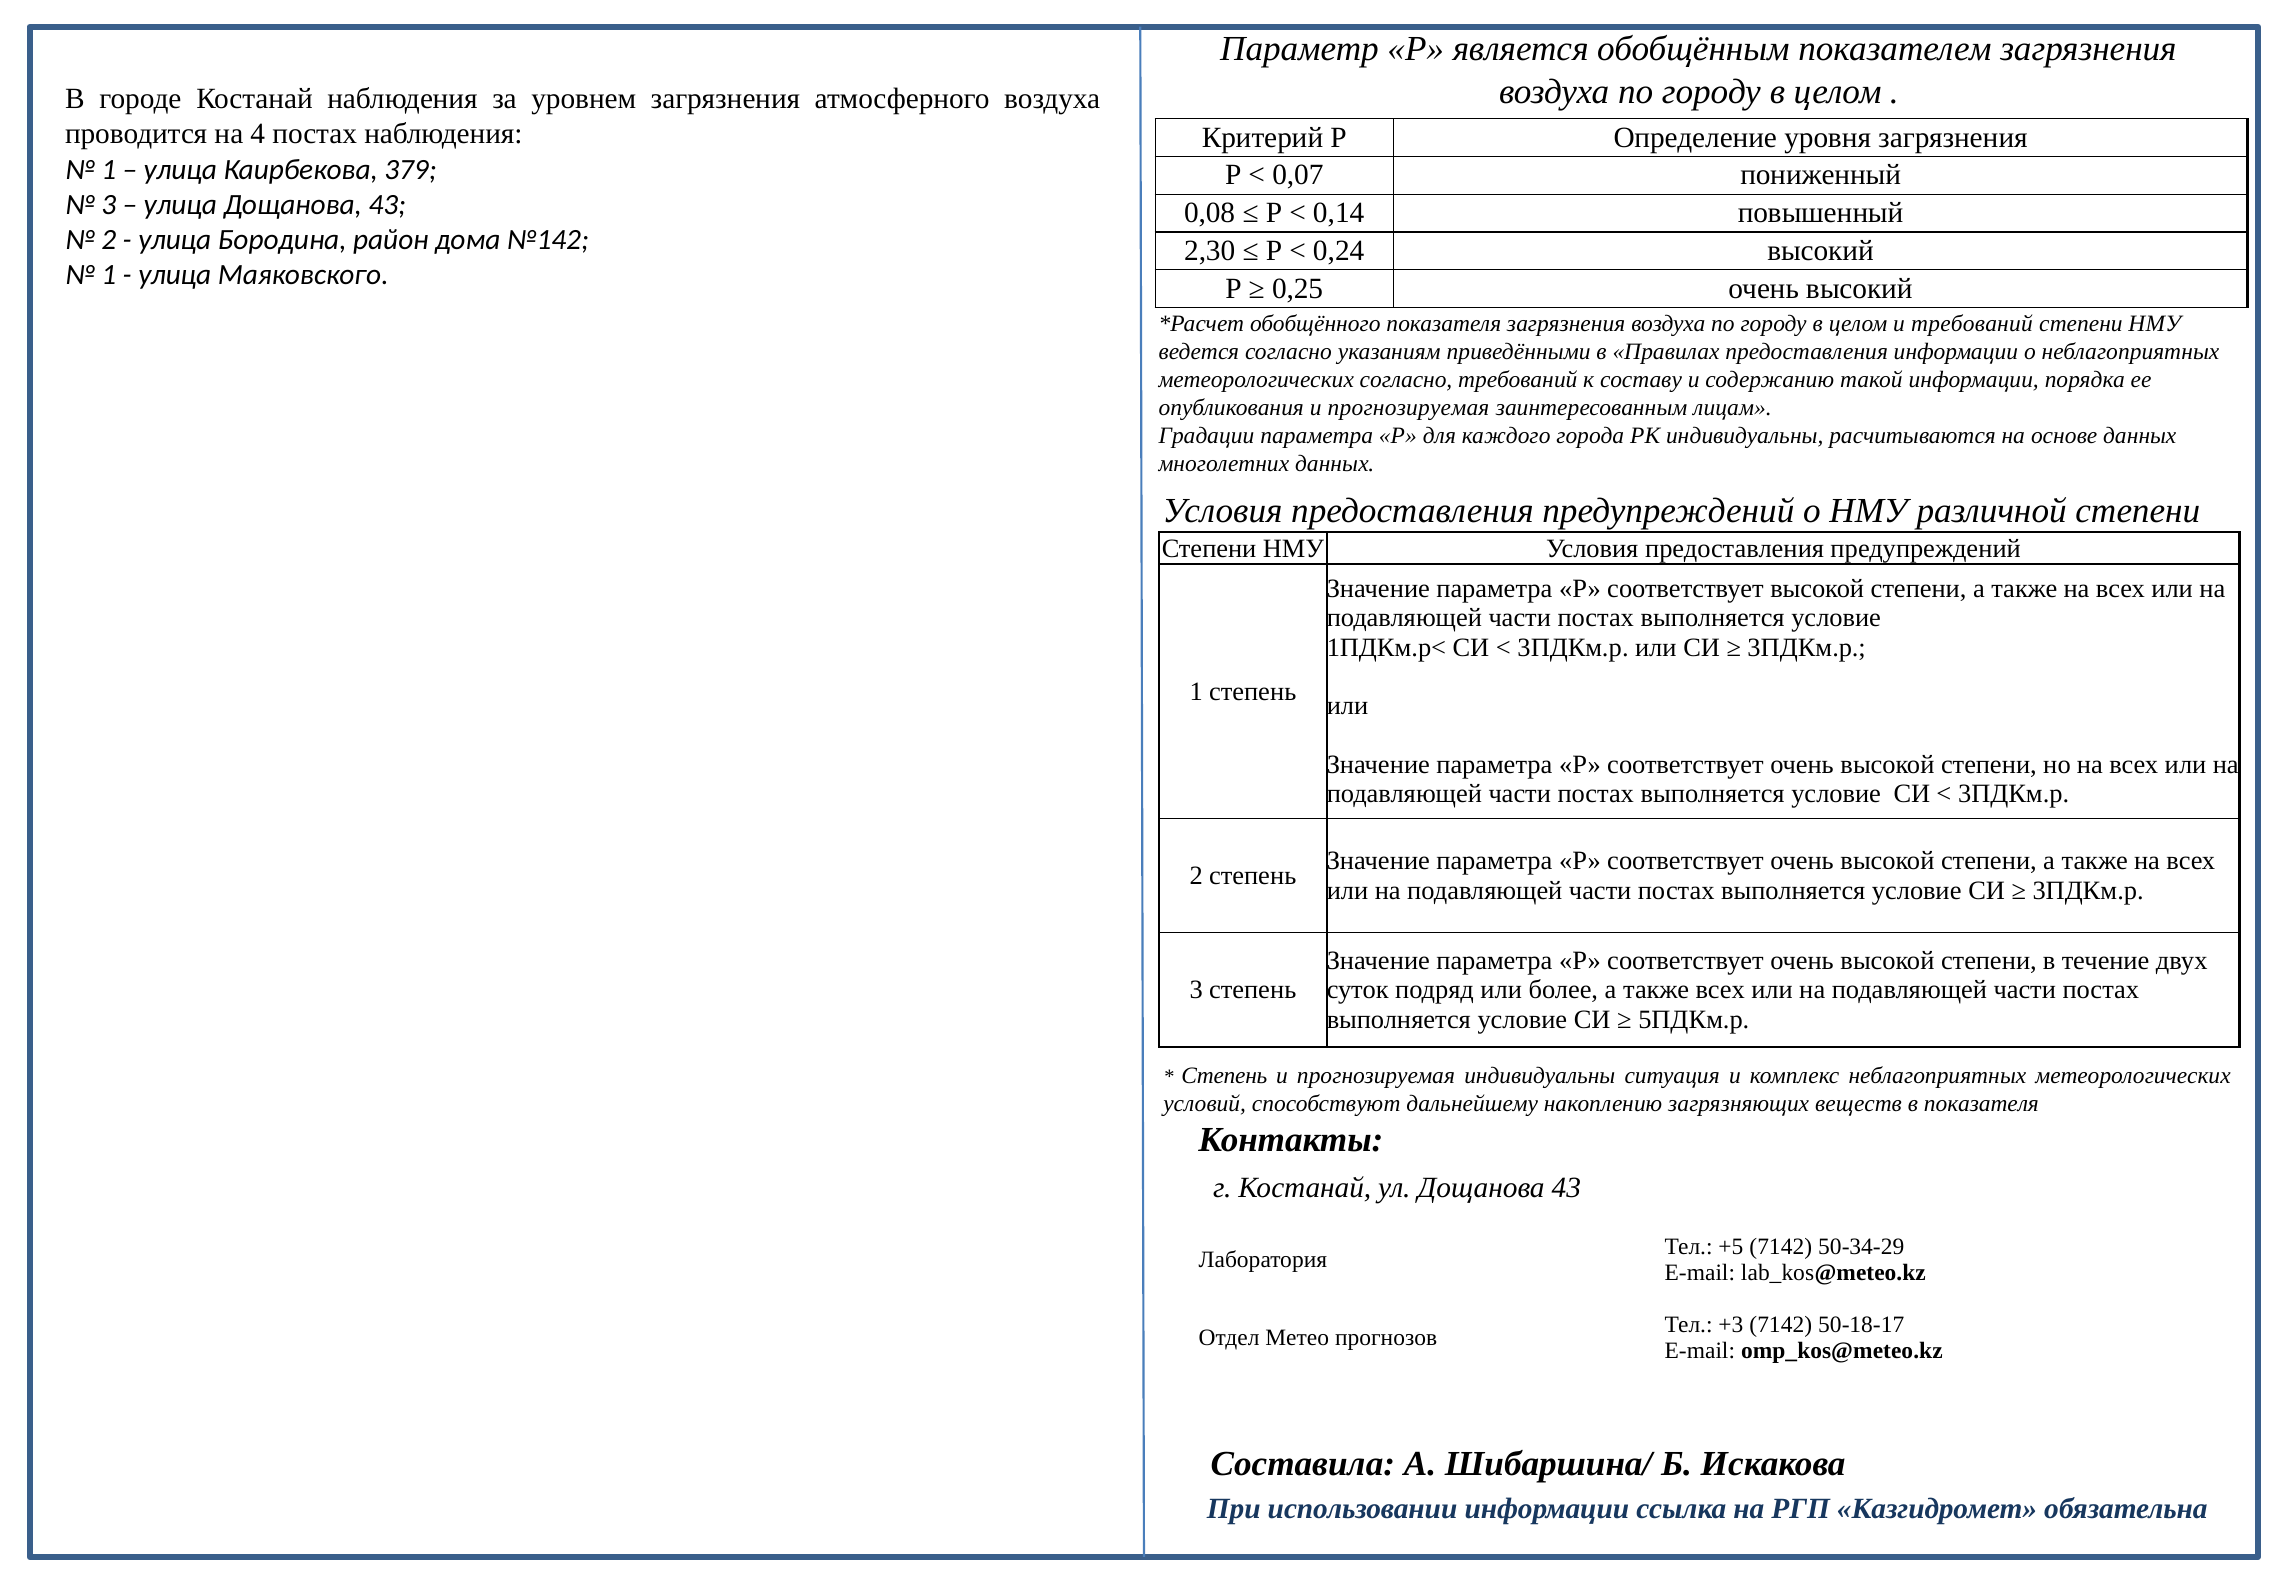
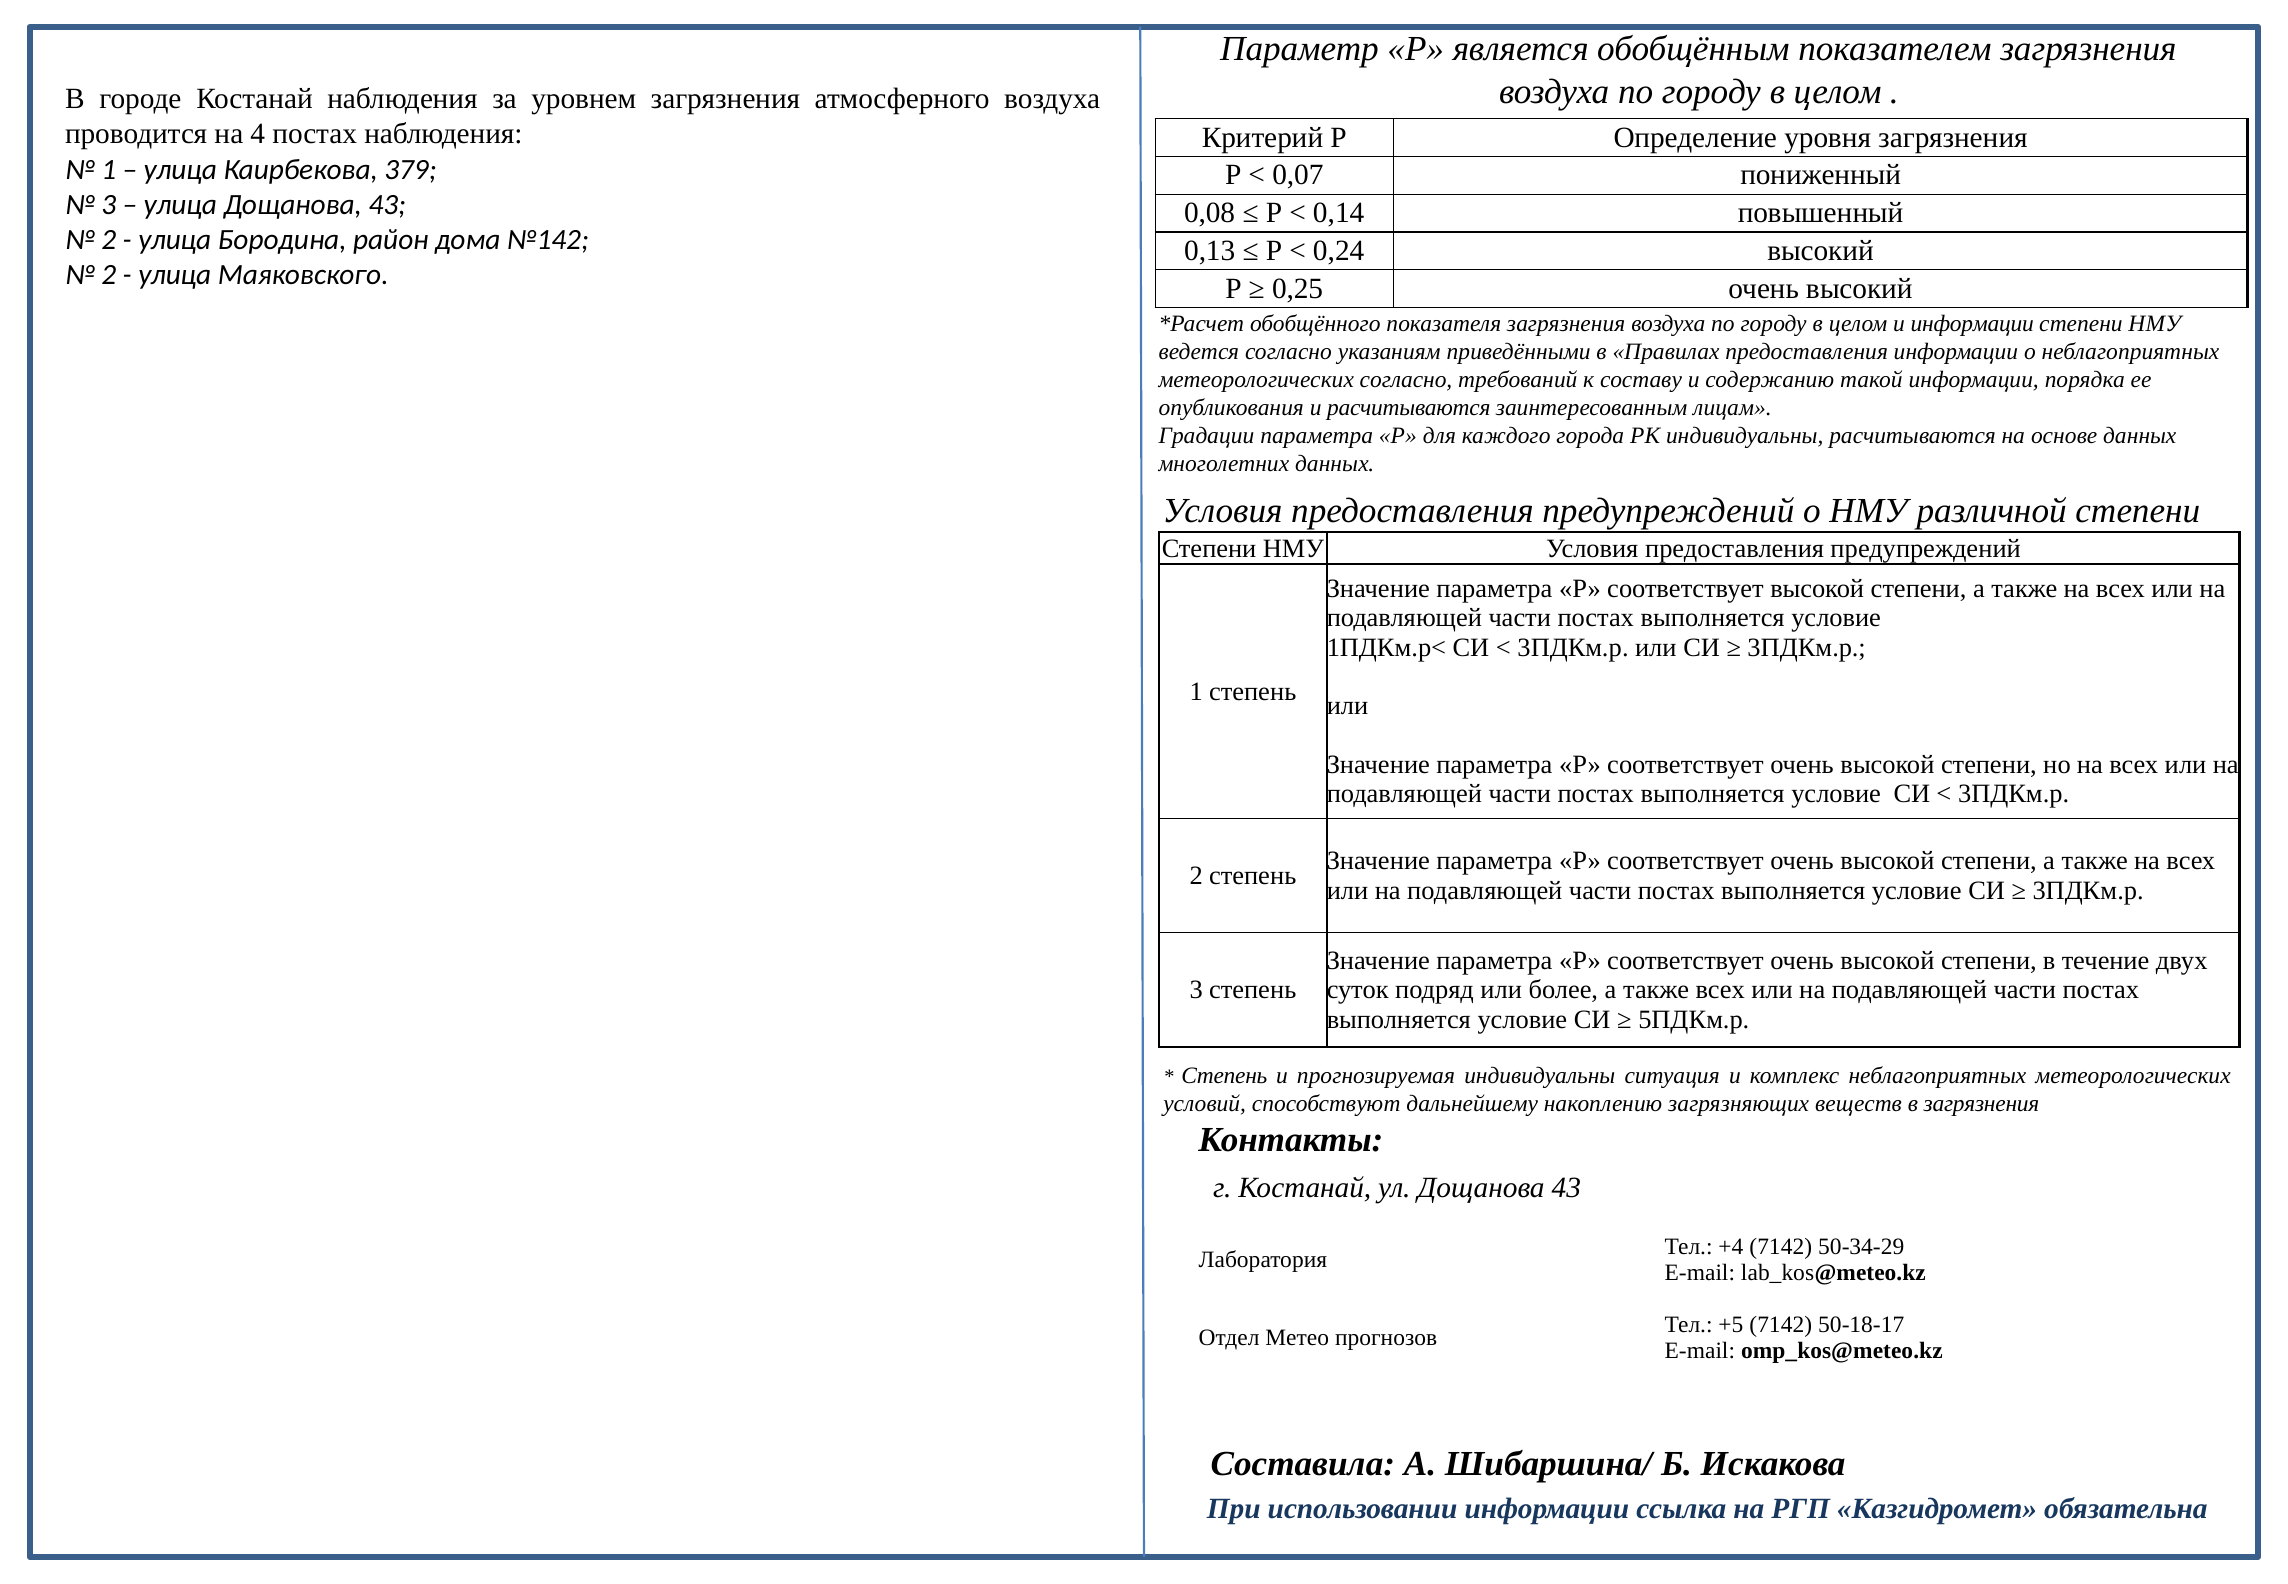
2,30: 2,30 -> 0,13
1 at (109, 275): 1 -> 2
и требований: требований -> информации
опубликования и прогнозируемая: прогнозируемая -> расчитываются
в показателя: показателя -> загрязнения
+5: +5 -> +4
+3: +3 -> +5
